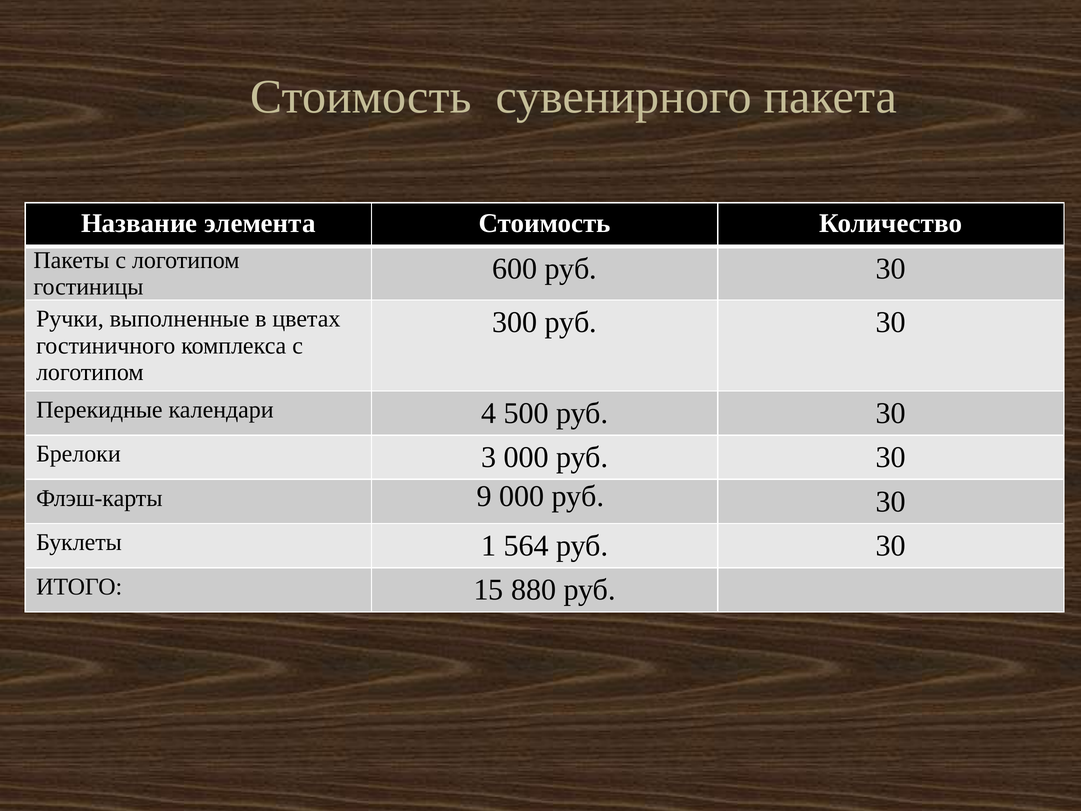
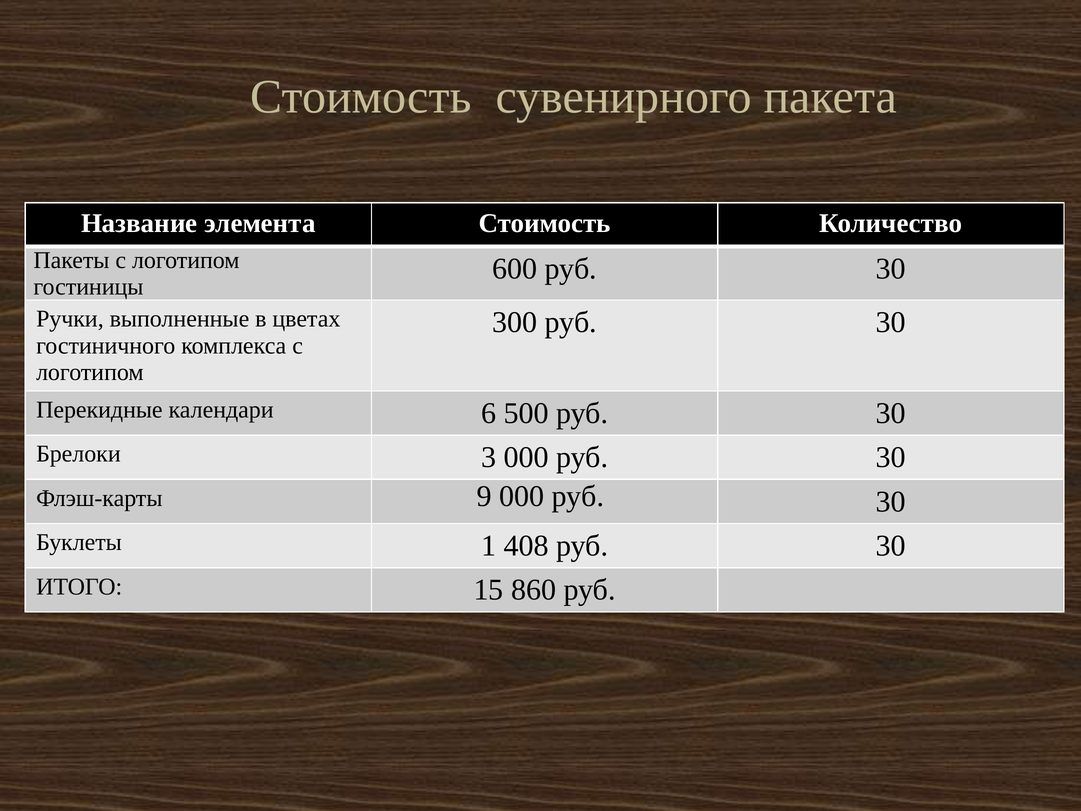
4: 4 -> 6
564: 564 -> 408
880: 880 -> 860
